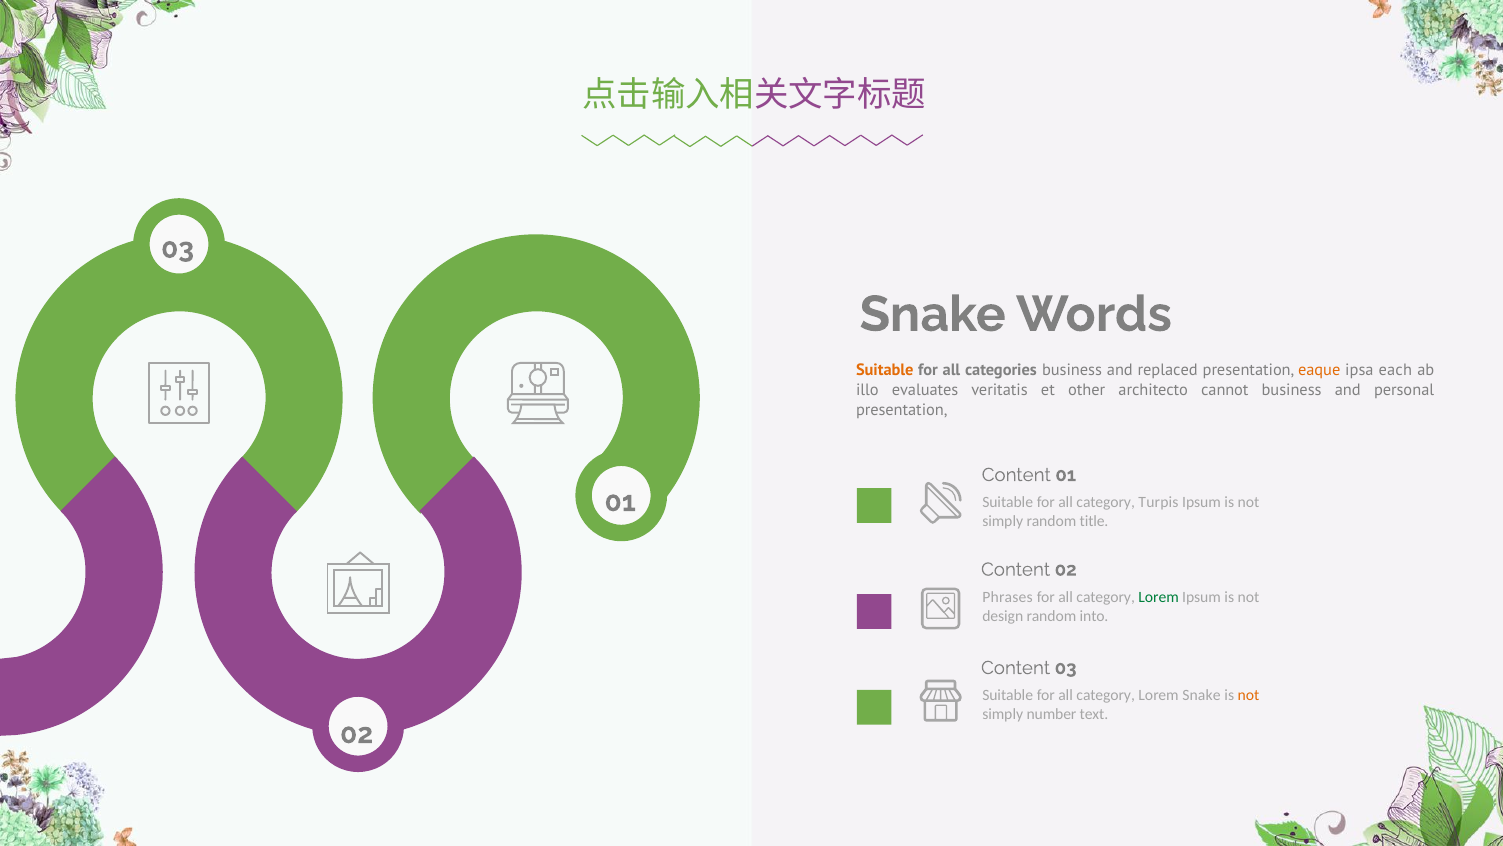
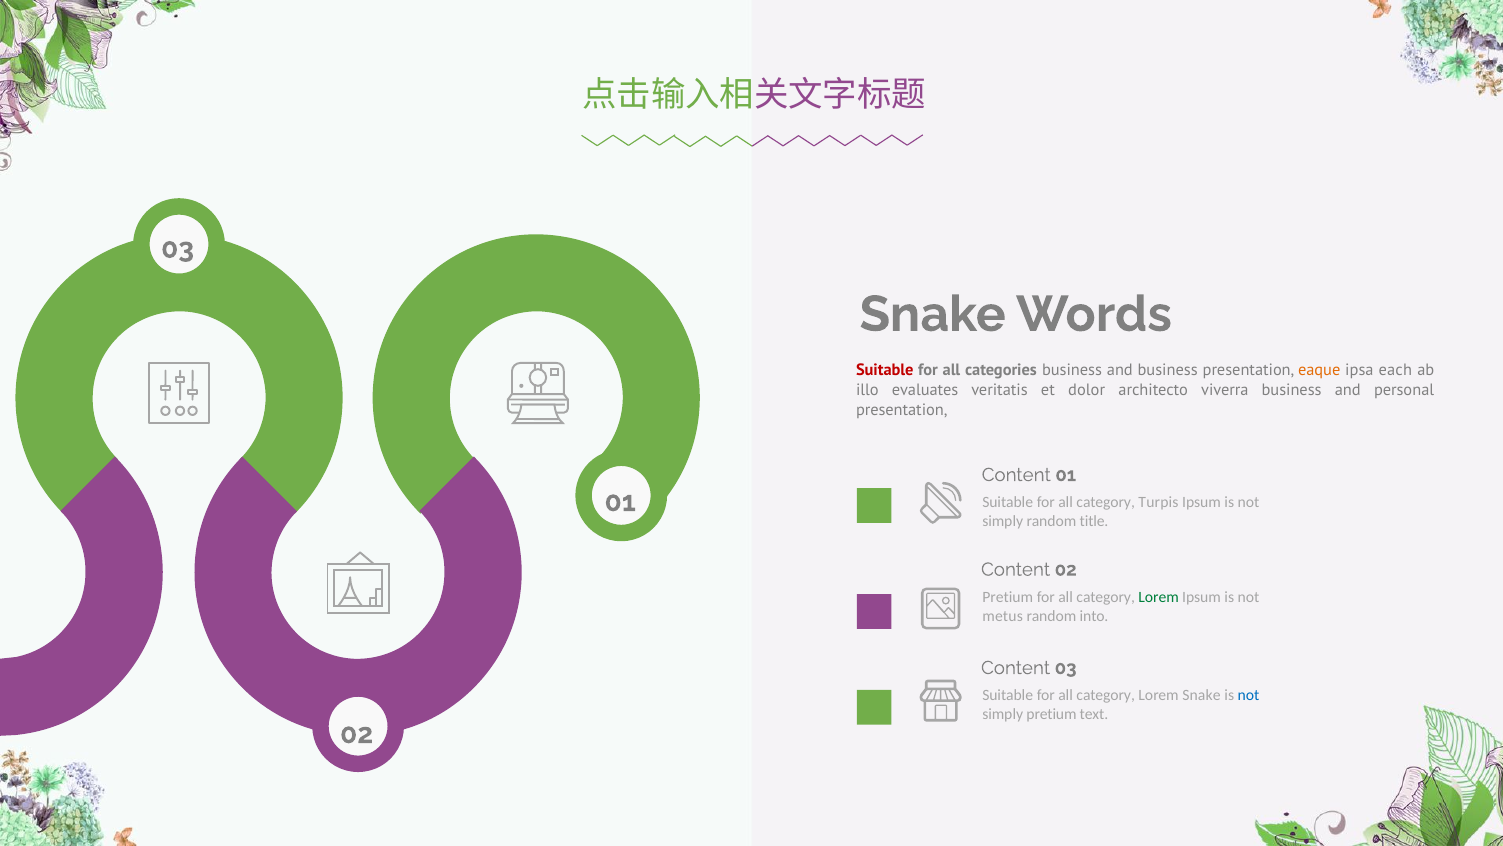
Suitable at (885, 370) colour: orange -> red
and replaced: replaced -> business
other: other -> dolor
cannot: cannot -> viverra
Phrases at (1008, 597): Phrases -> Pretium
design: design -> metus
not at (1248, 695) colour: orange -> blue
simply number: number -> pretium
